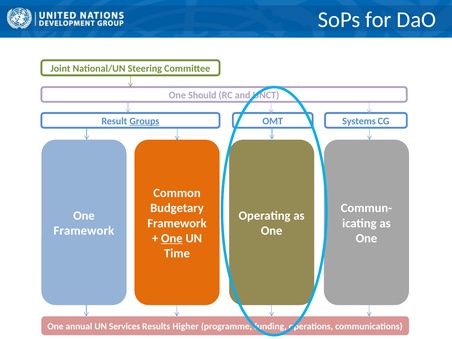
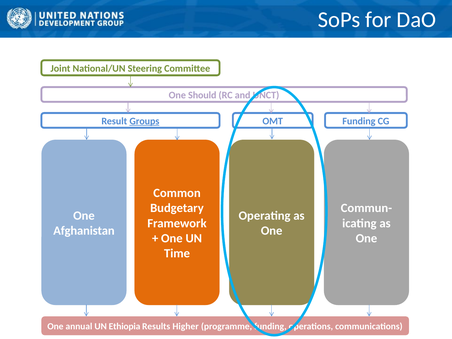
Systems at (359, 121): Systems -> Funding
Framework at (84, 231): Framework -> Afghanistan
One at (172, 238) underline: present -> none
Services: Services -> Ethiopia
